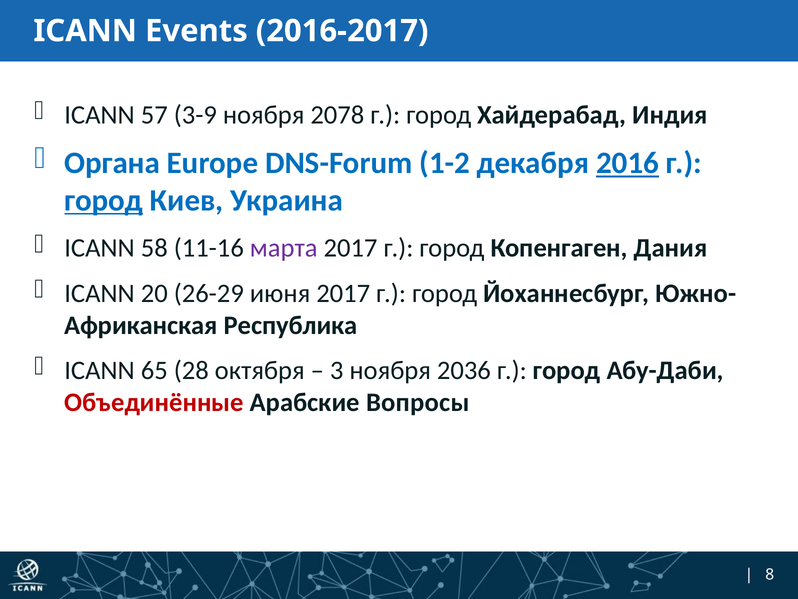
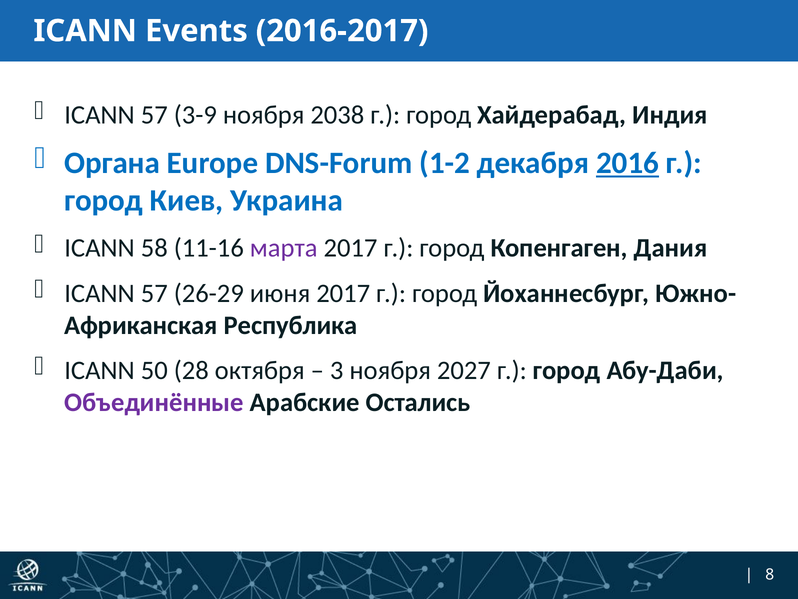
2078: 2078 -> 2038
город at (104, 200) underline: present -> none
20 at (154, 293): 20 -> 57
65: 65 -> 50
2036: 2036 -> 2027
Объединённые colour: red -> purple
Вопросы: Вопросы -> Остались
